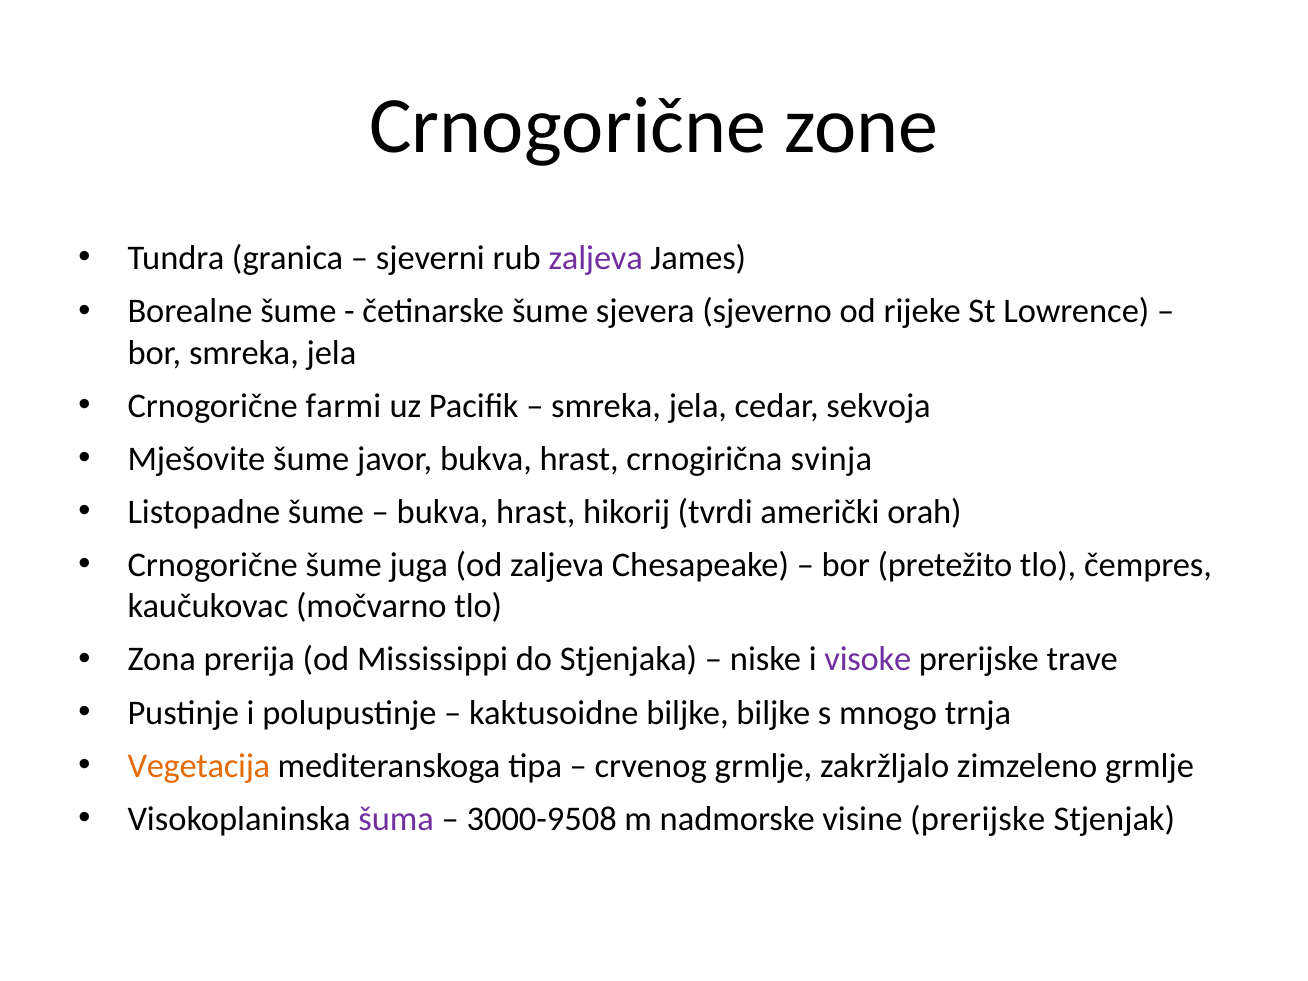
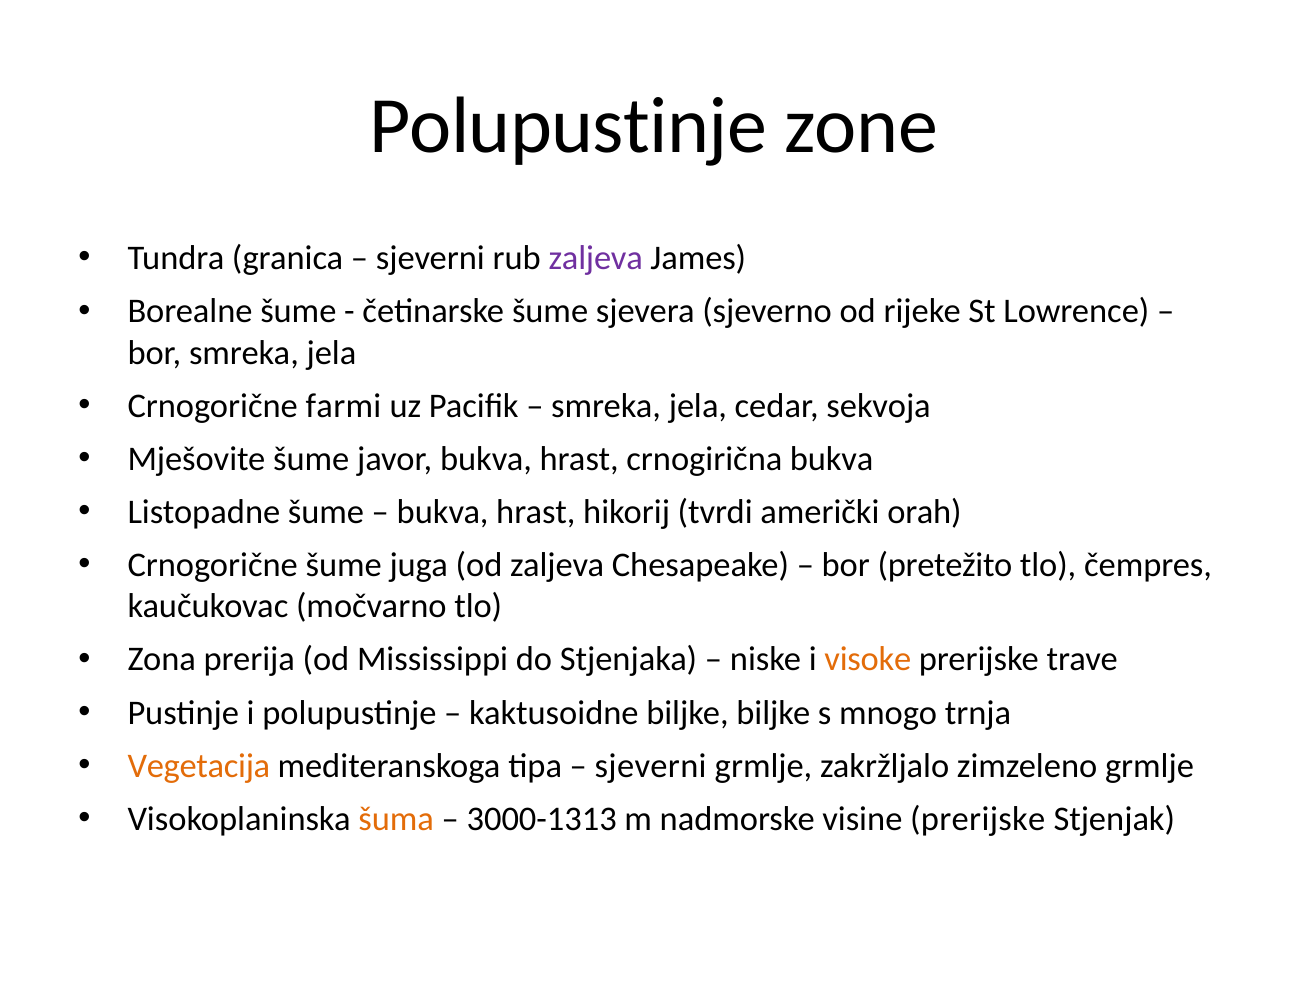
Crnogorične at (568, 127): Crnogorične -> Polupustinje
crnogirična svinja: svinja -> bukva
visoke colour: purple -> orange
crvenog at (651, 766): crvenog -> sjeverni
šuma colour: purple -> orange
3000-9508: 3000-9508 -> 3000-1313
